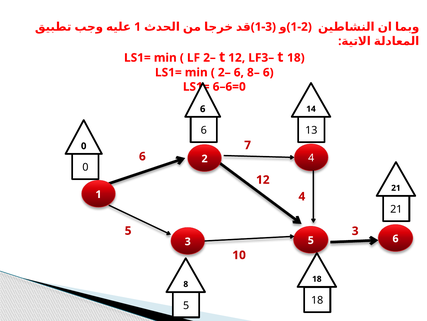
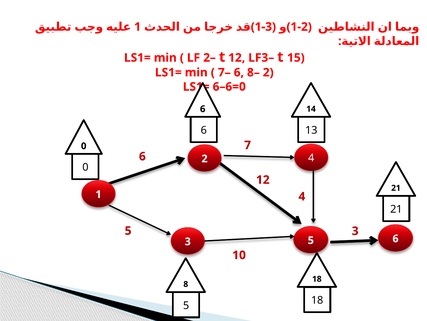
t 18: 18 -> 15
2– at (224, 72): 2– -> 7–
8– 6: 6 -> 2
